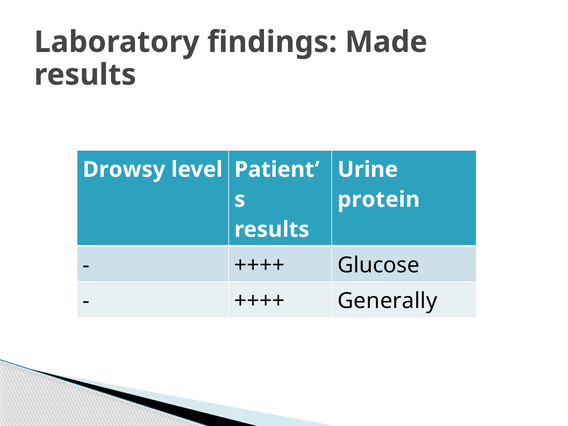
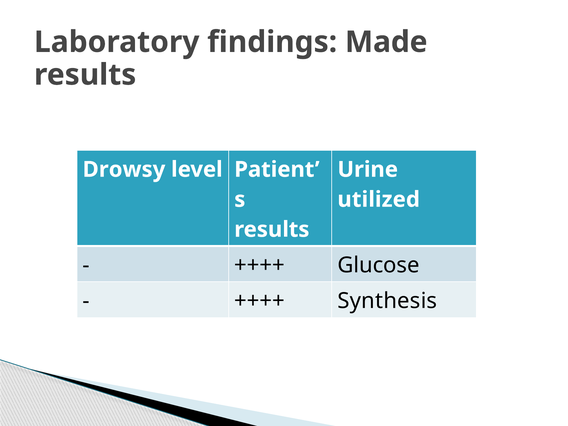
protein: protein -> utilized
Generally: Generally -> Synthesis
